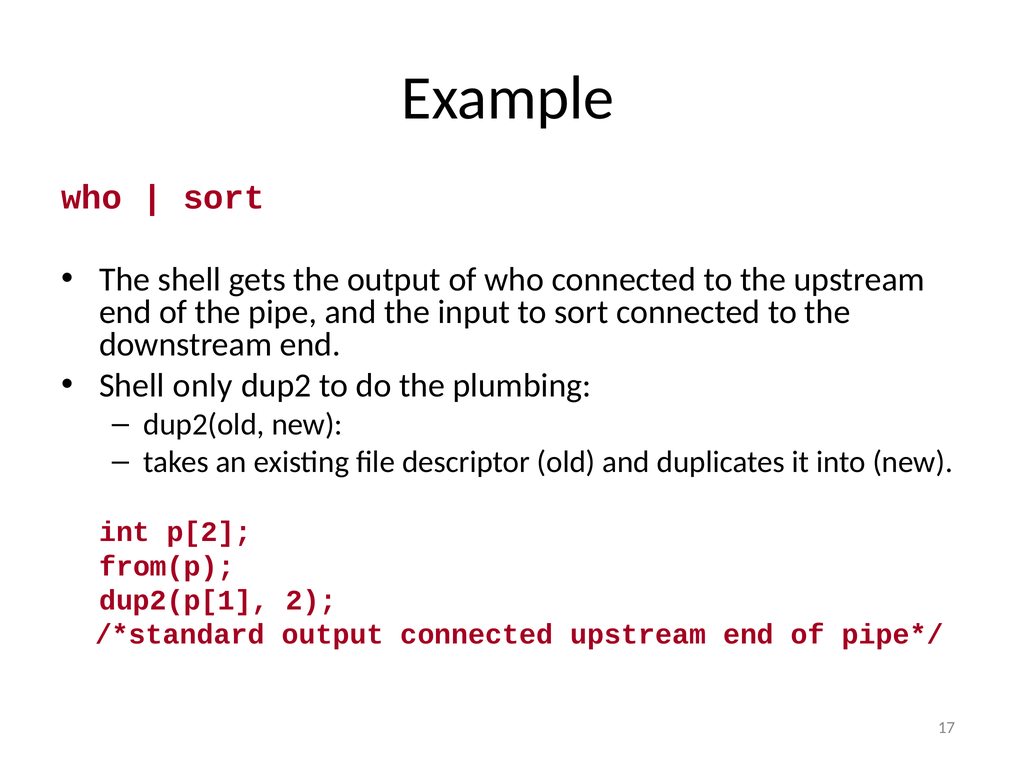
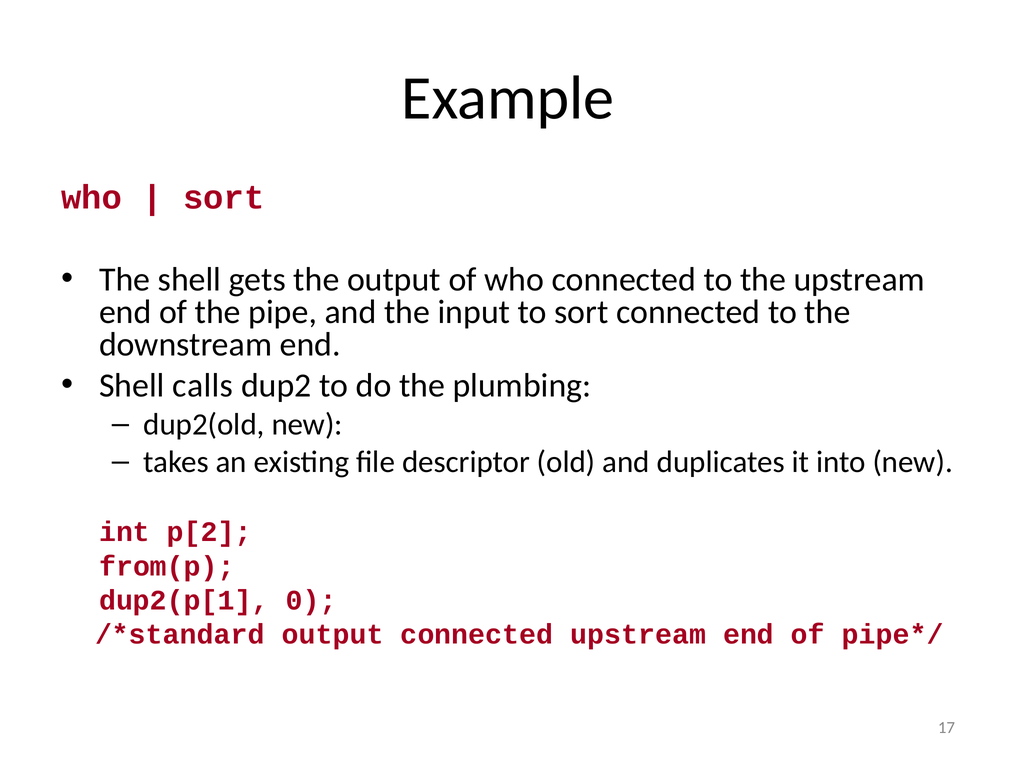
only: only -> calls
2: 2 -> 0
